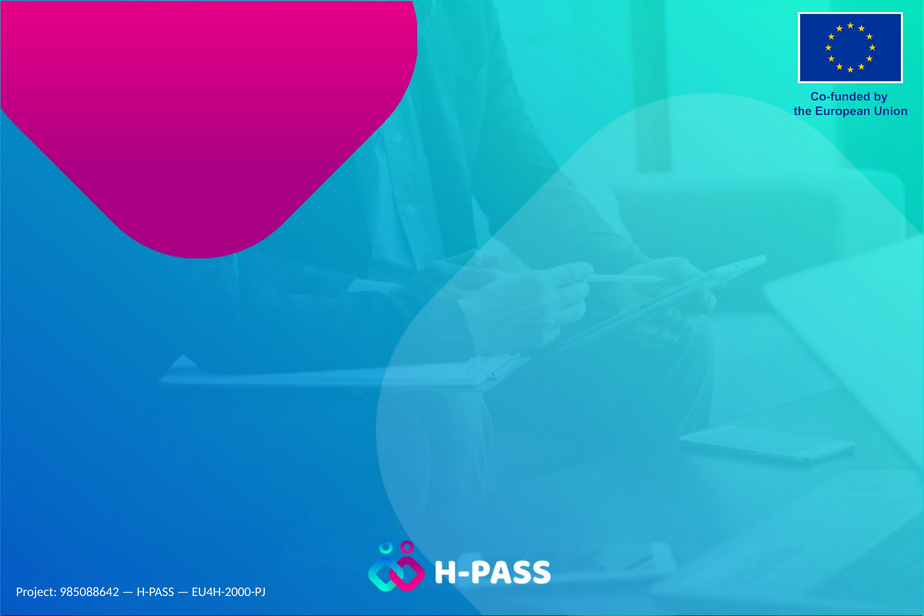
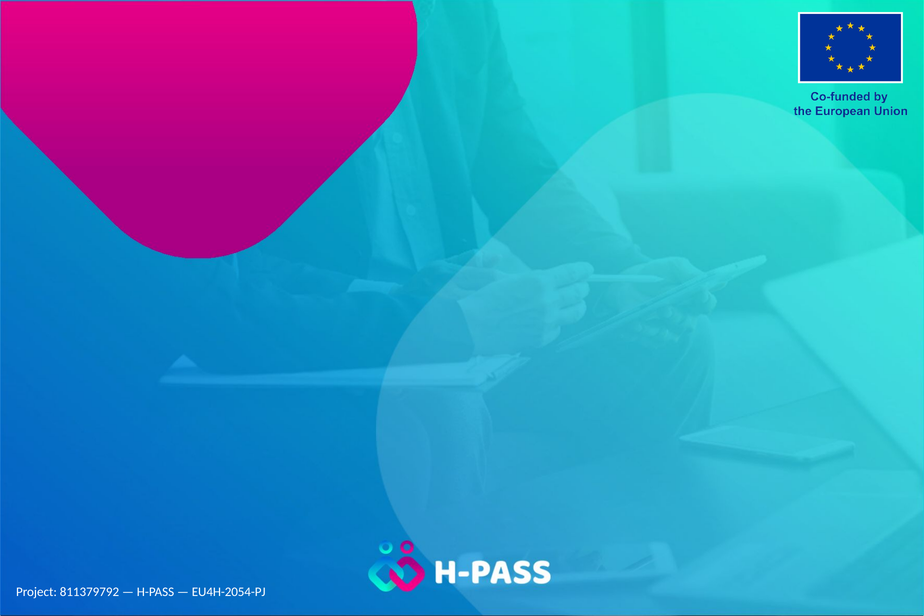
985088642: 985088642 -> 811379792
EU4H-2000-PJ: EU4H-2000-PJ -> EU4H-2054-PJ
